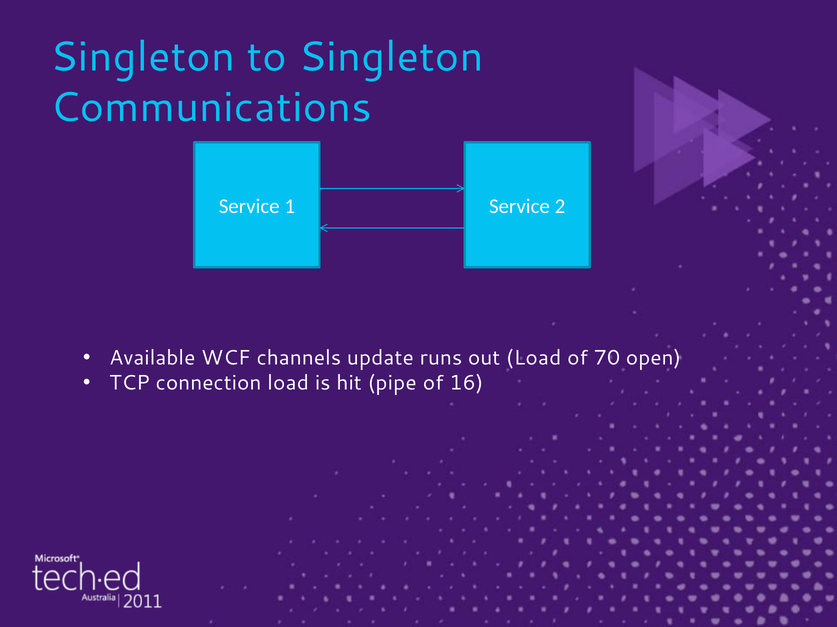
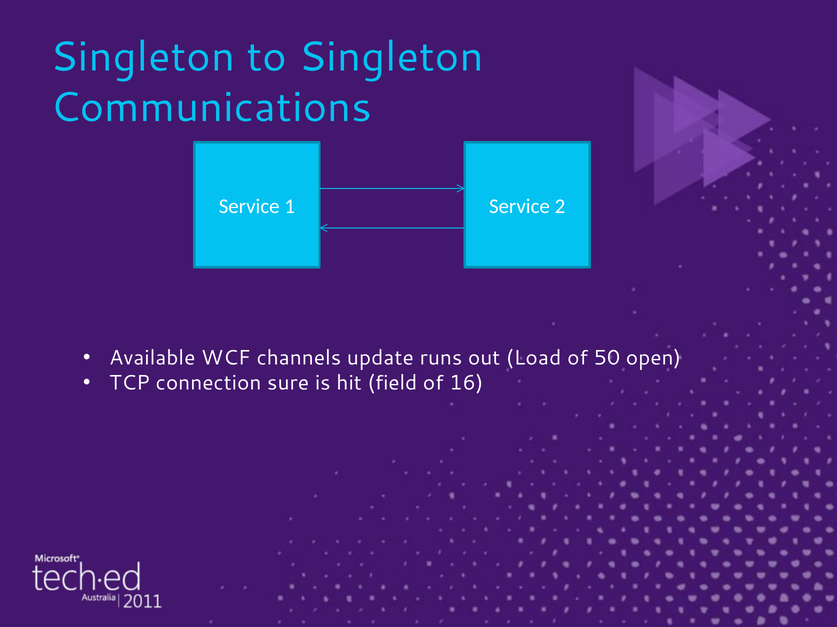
70: 70 -> 50
connection load: load -> sure
pipe: pipe -> field
